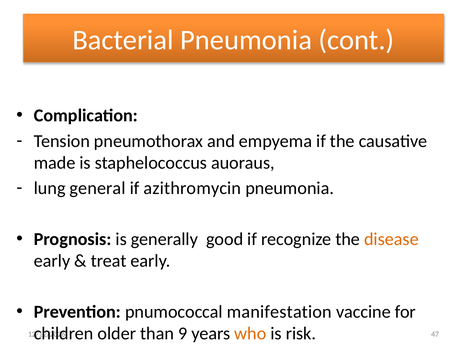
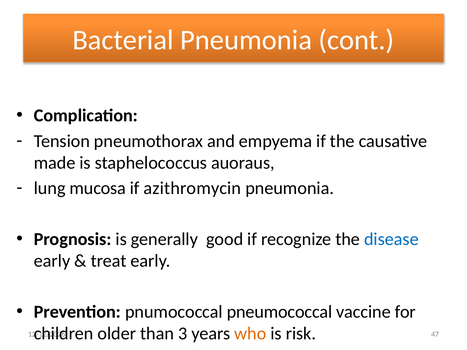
general: general -> mucosa
disease colour: orange -> blue
manifestation: manifestation -> pneumococcal
9: 9 -> 3
